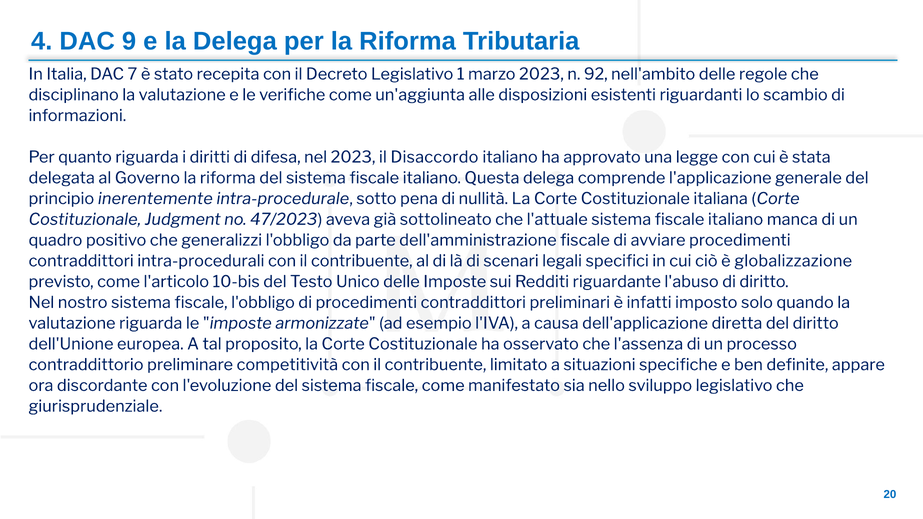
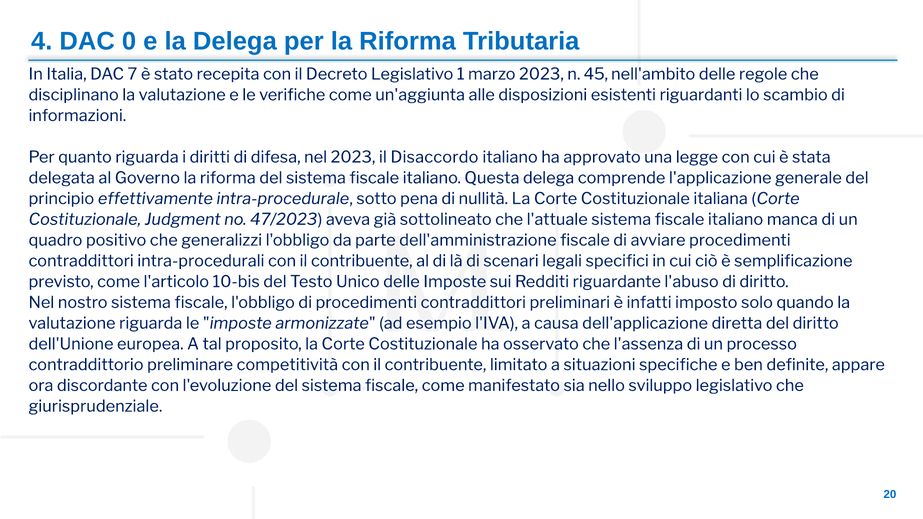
9: 9 -> 0
92: 92 -> 45
inerentemente: inerentemente -> effettivamente
globalizzazione: globalizzazione -> semplificazione
